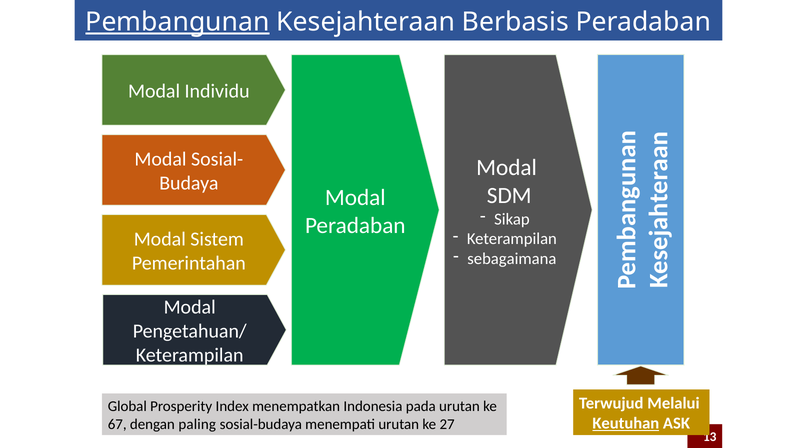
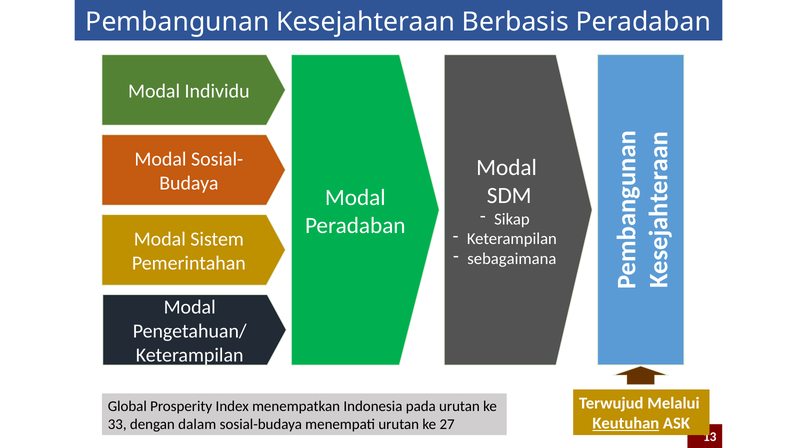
Pembangunan underline: present -> none
67: 67 -> 33
paling: paling -> dalam
